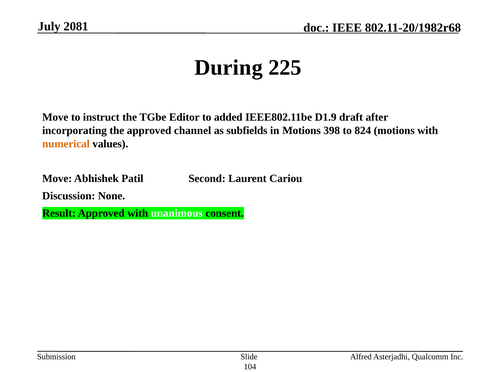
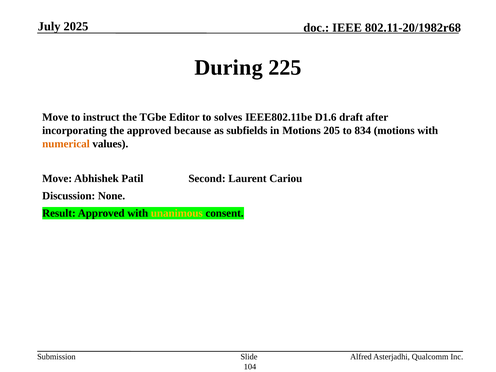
2081: 2081 -> 2025
added: added -> solves
D1.9: D1.9 -> D1.6
channel: channel -> because
398: 398 -> 205
824: 824 -> 834
unanimous colour: white -> yellow
